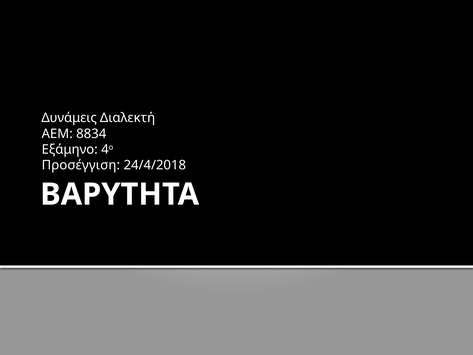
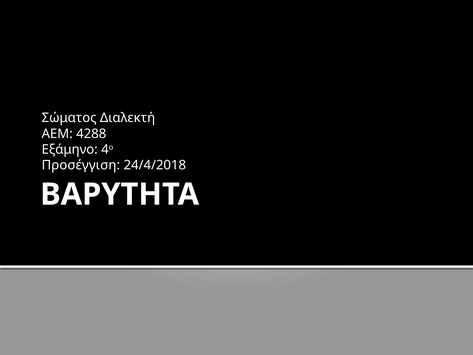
Δυνάμεις: Δυνάμεις -> Σώματος
8834: 8834 -> 4288
